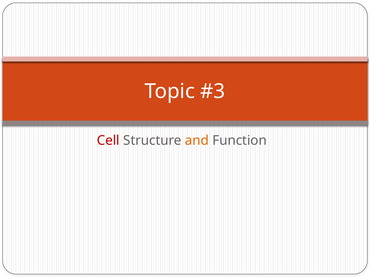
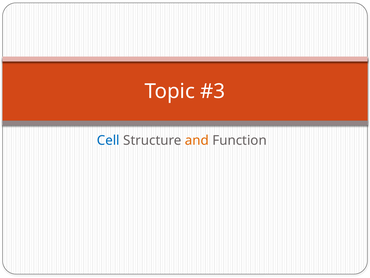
Cell colour: red -> blue
